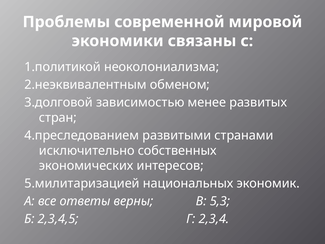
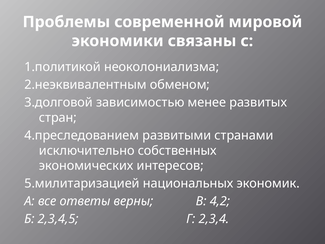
5,3: 5,3 -> 4,2
